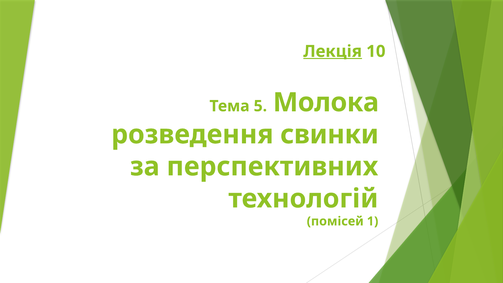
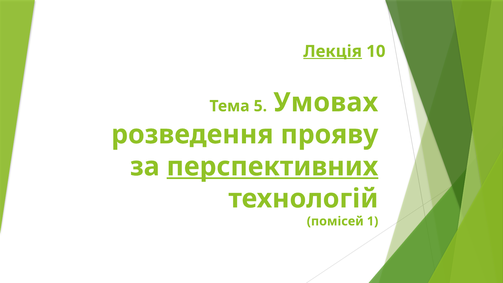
Молока: Молока -> Умовах
свинки: свинки -> прояву
перспективних underline: none -> present
